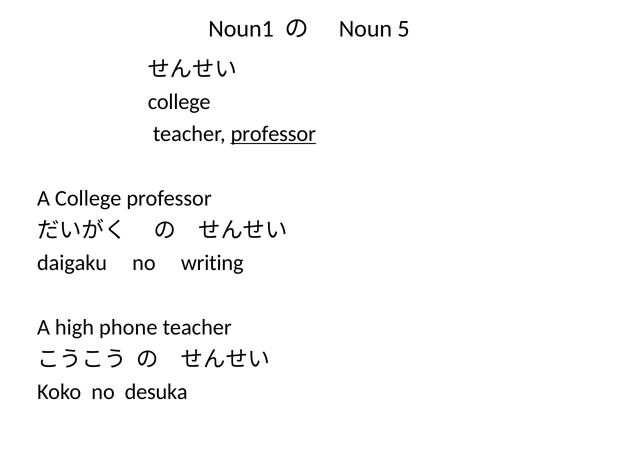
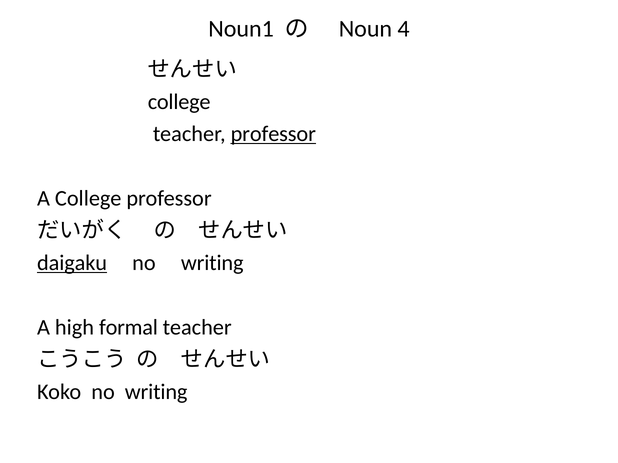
5: 5 -> 4
daigaku underline: none -> present
phone: phone -> formal
Koko no desuka: desuka -> writing
